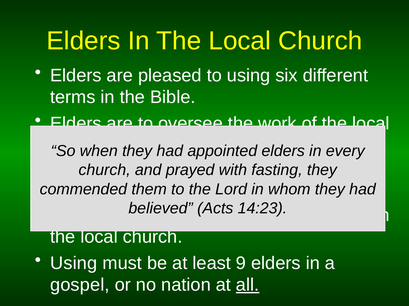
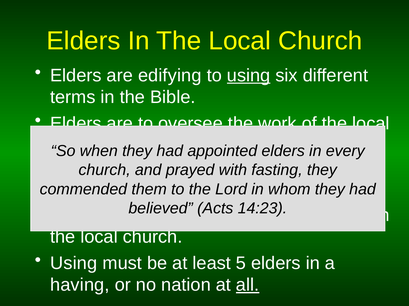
pleased: pleased -> edifying
using at (249, 76) underline: none -> present
9: 9 -> 5
gospel: gospel -> having
